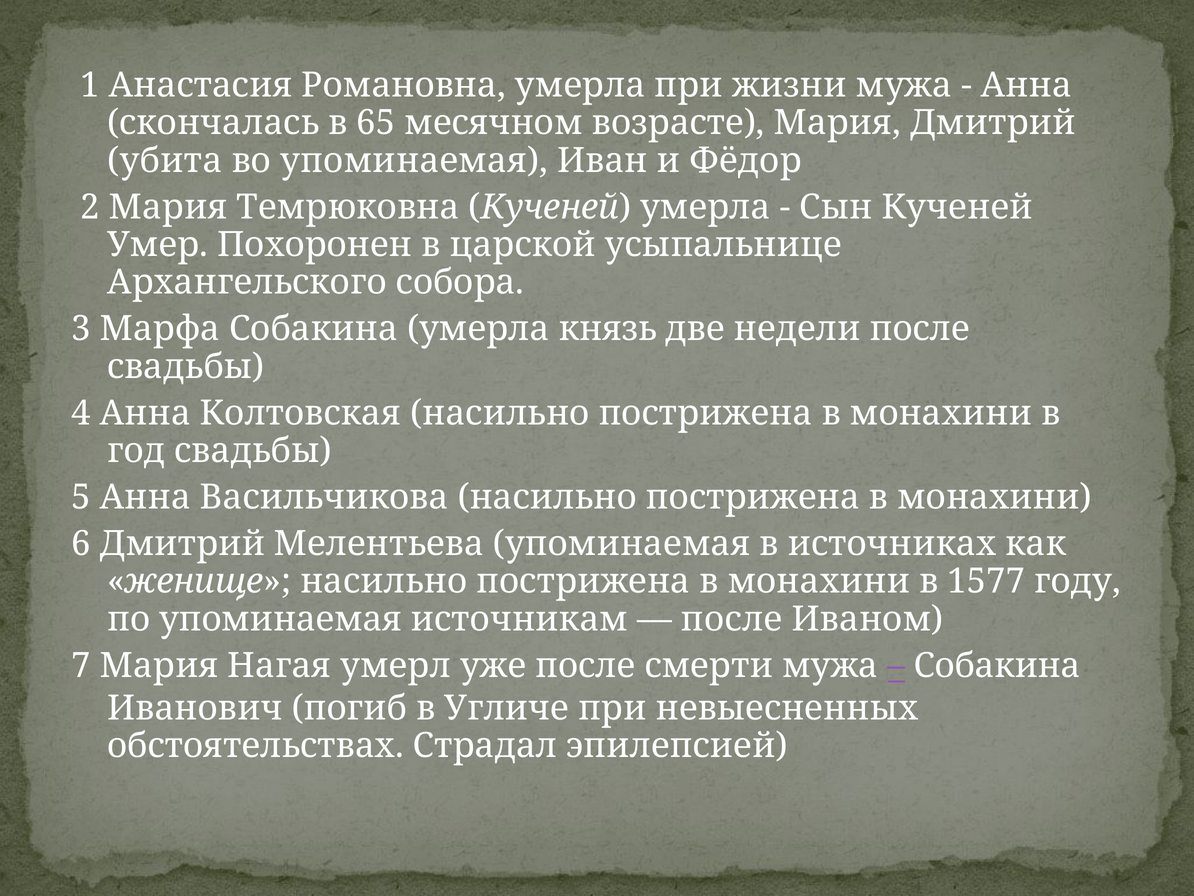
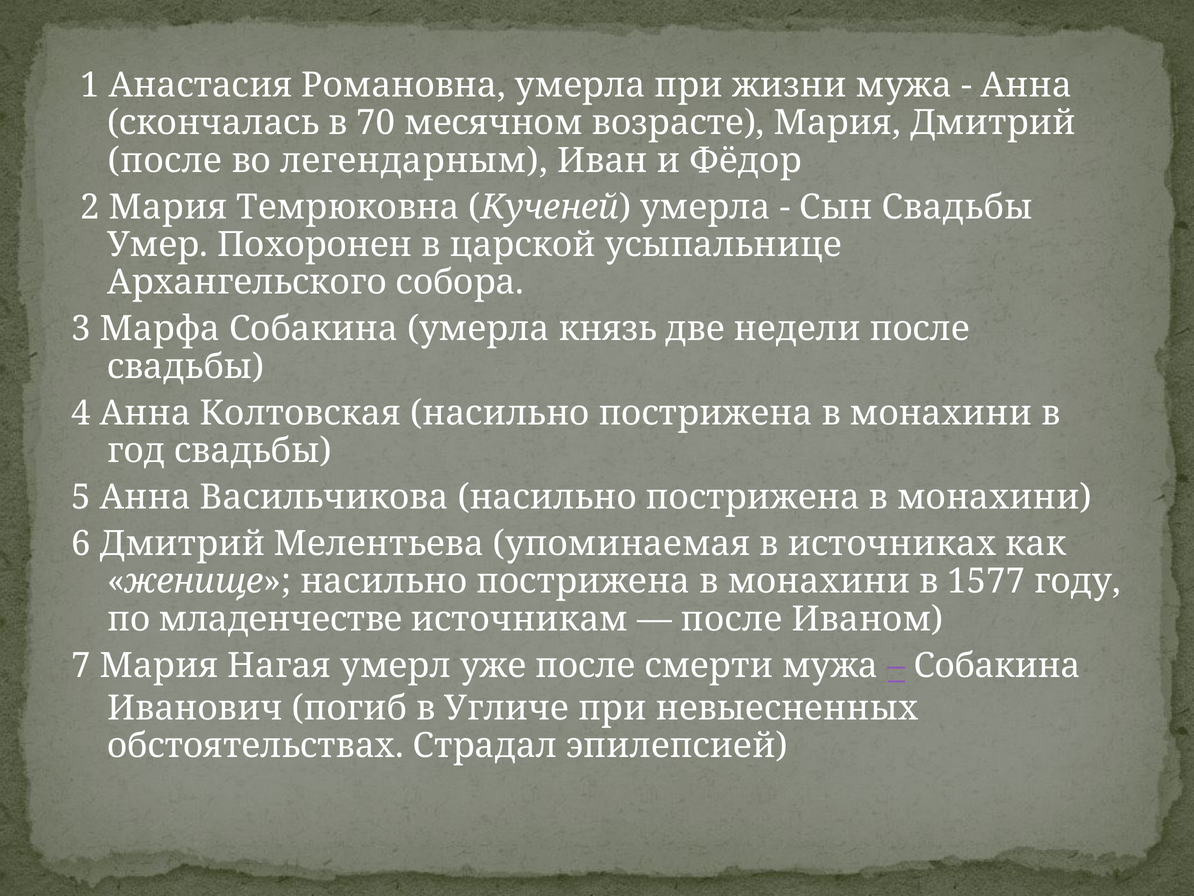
65: 65 -> 70
убита at (165, 160): убита -> после
во упоминаемая: упоминаемая -> легендарным
Сын Кученей: Кученей -> Свадьбы
по упоминаемая: упоминаемая -> младенчестве
